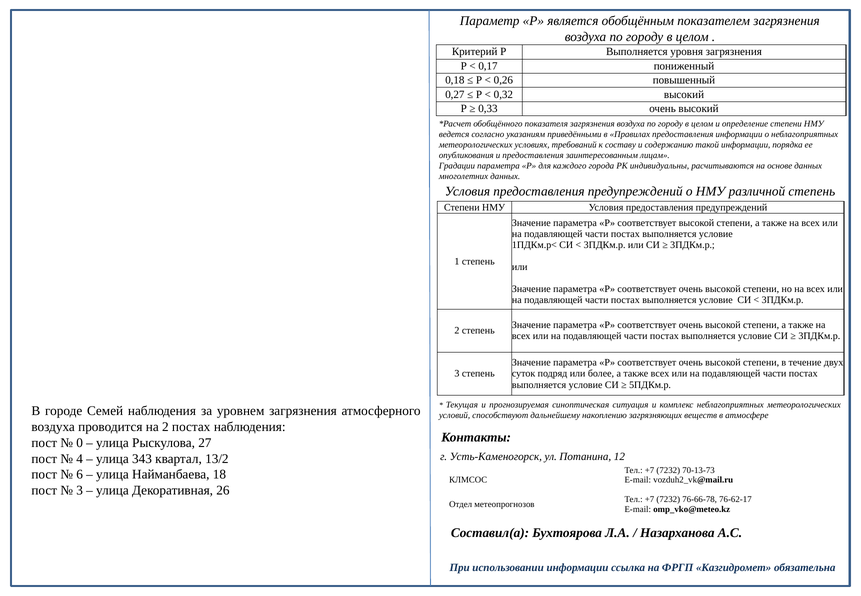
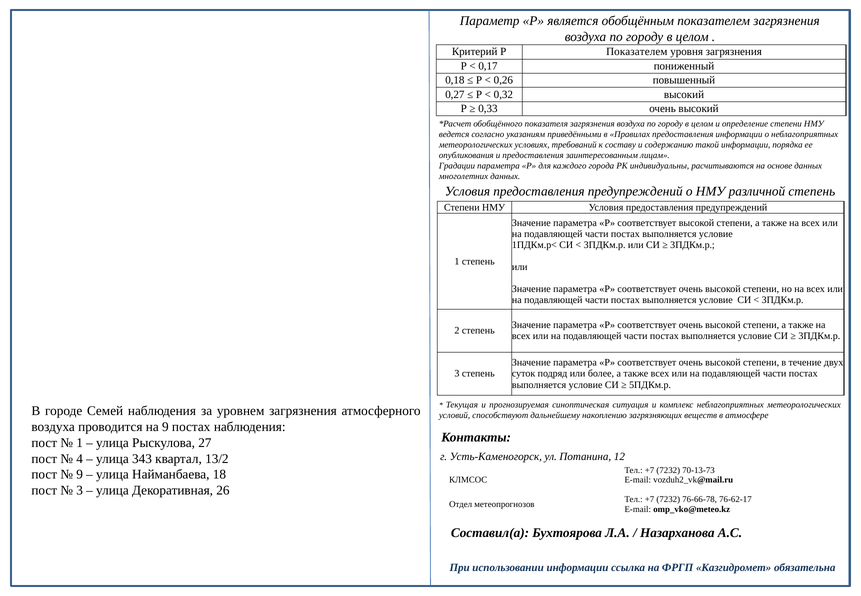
Р Выполняется: Выполняется -> Показателем
на 2: 2 -> 9
0 at (80, 443): 0 -> 1
6 at (80, 475): 6 -> 9
